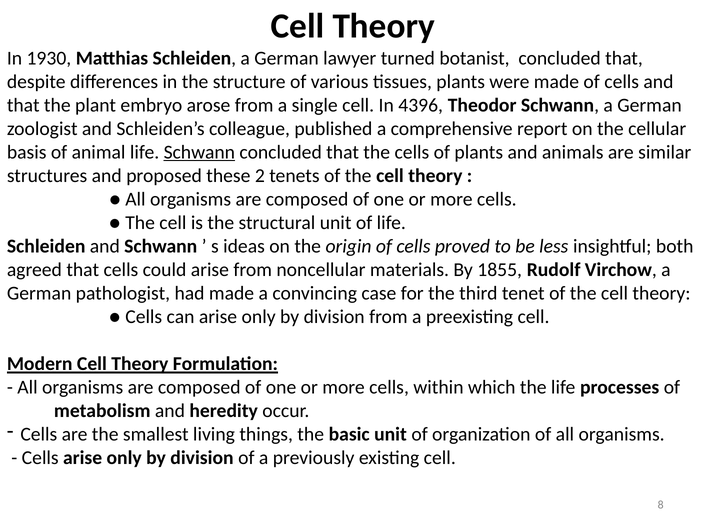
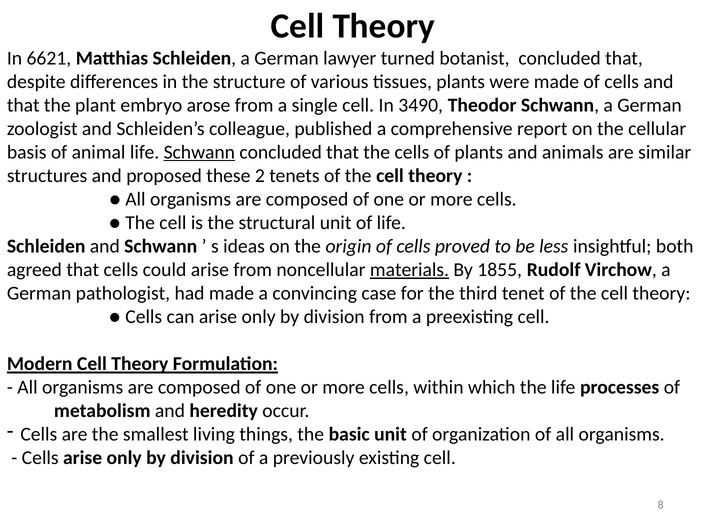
1930: 1930 -> 6621
4396: 4396 -> 3490
materials underline: none -> present
